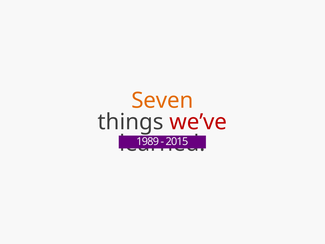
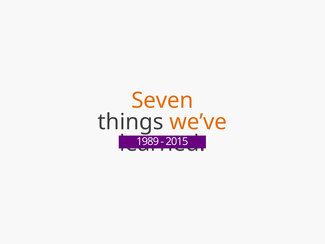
we’ve colour: red -> orange
